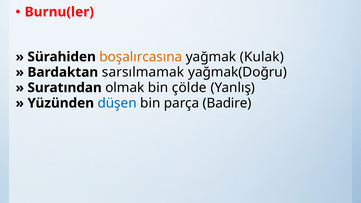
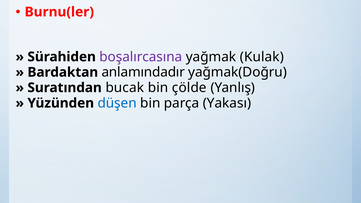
boşalırcasına colour: orange -> purple
sarsılmamak: sarsılmamak -> anlamındadır
olmak: olmak -> bucak
Badire: Badire -> Yakası
